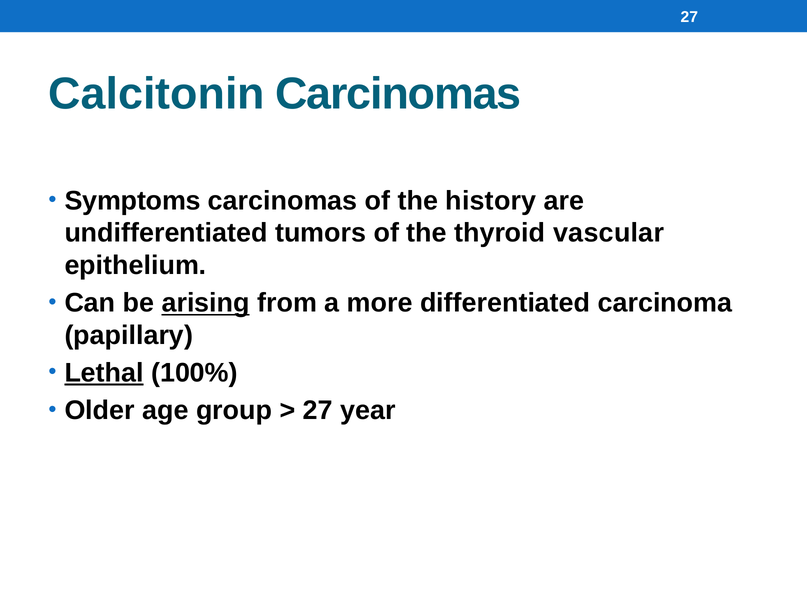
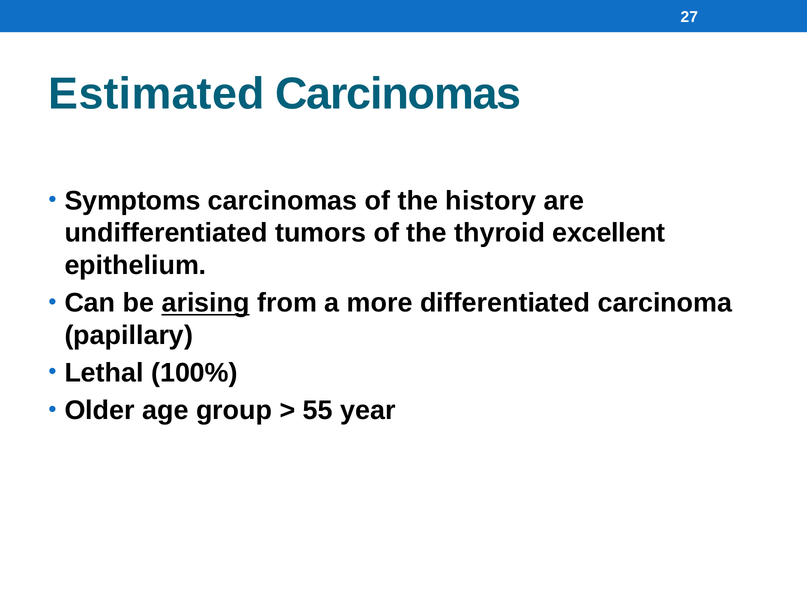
Calcitonin: Calcitonin -> Estimated
vascular: vascular -> excellent
Lethal underline: present -> none
27 at (318, 411): 27 -> 55
